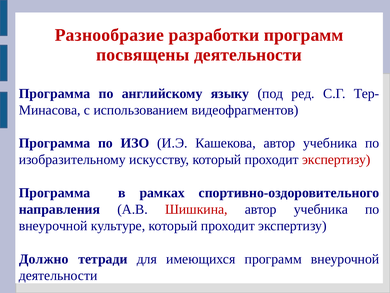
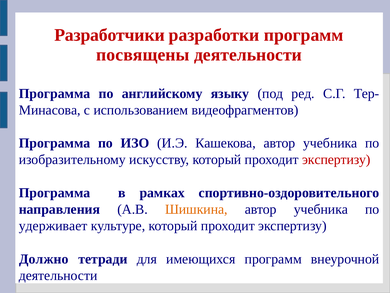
Разнообразие: Разнообразие -> Разработчики
Шишкина colour: red -> orange
внеурочной at (53, 225): внеурочной -> удерживает
